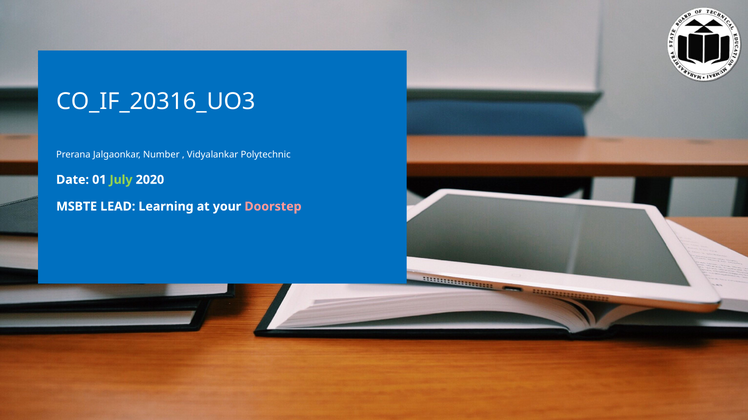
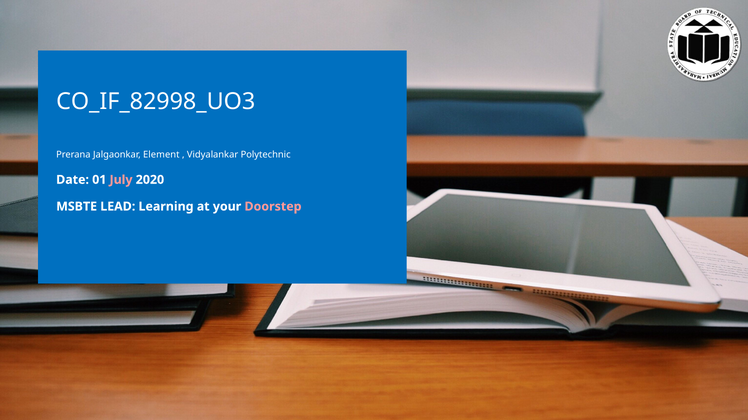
CO_IF_20316_UO3: CO_IF_20316_UO3 -> CO_IF_82998_UO3
Number: Number -> Element
July colour: light green -> pink
